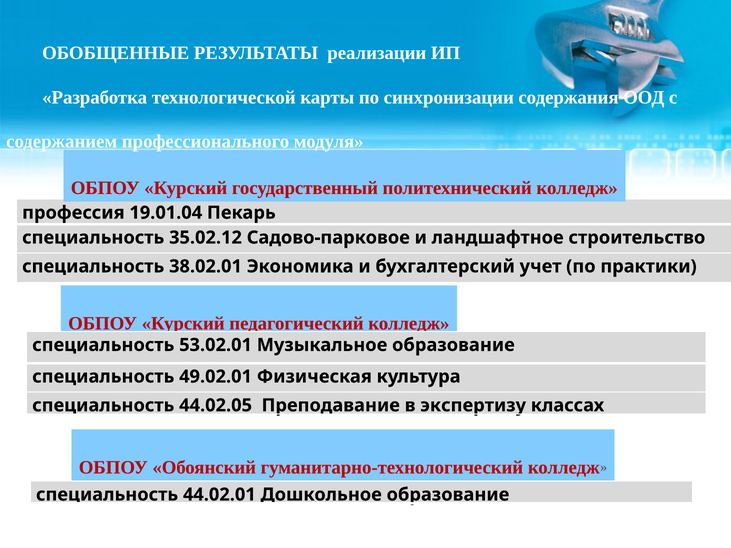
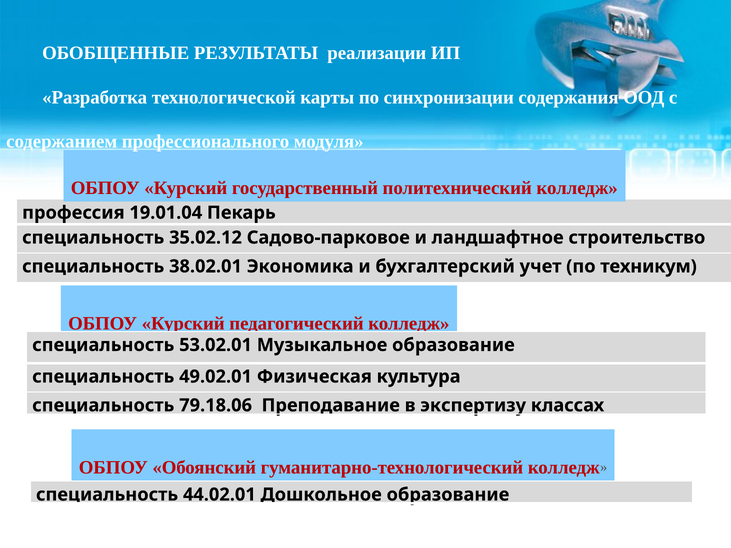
практики: практики -> техникум
44.02.05: 44.02.05 -> 79.18.06
